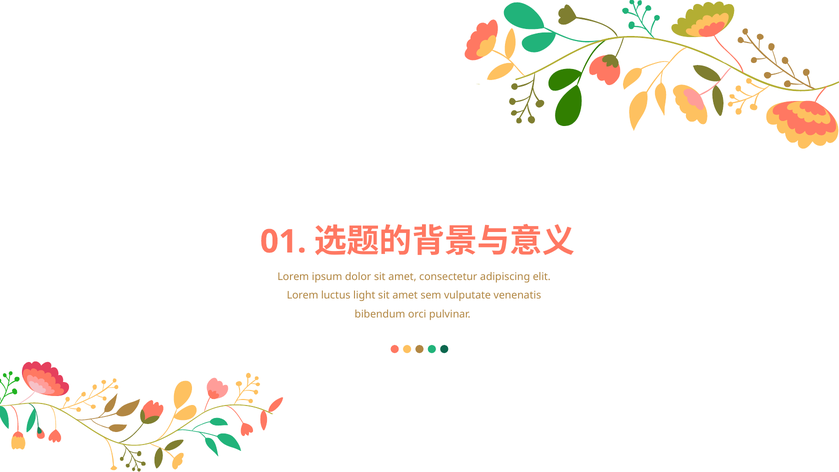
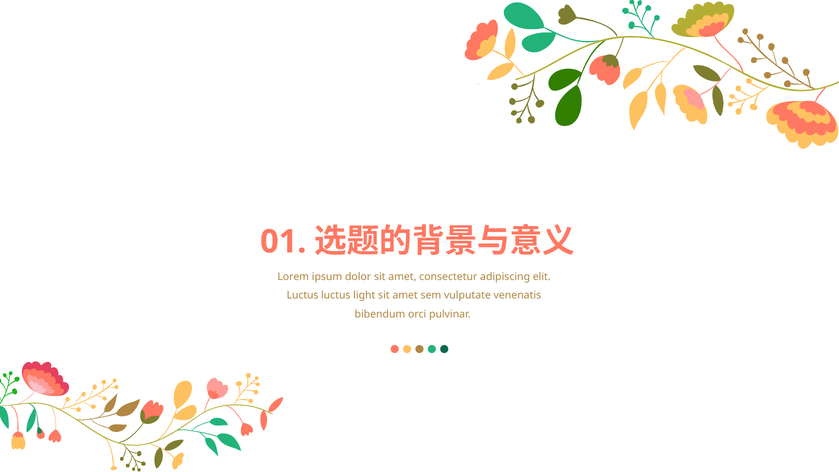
Lorem at (303, 296): Lorem -> Luctus
